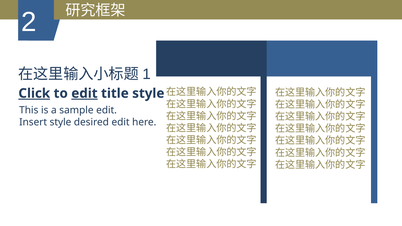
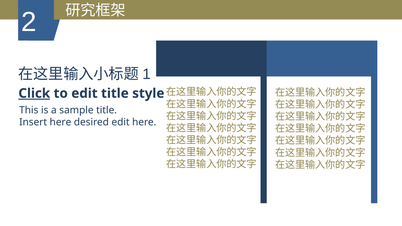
edit at (84, 93) underline: present -> none
sample edit: edit -> title
Insert style: style -> here
